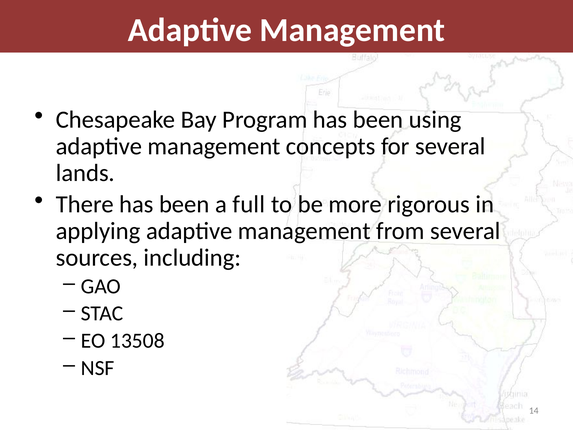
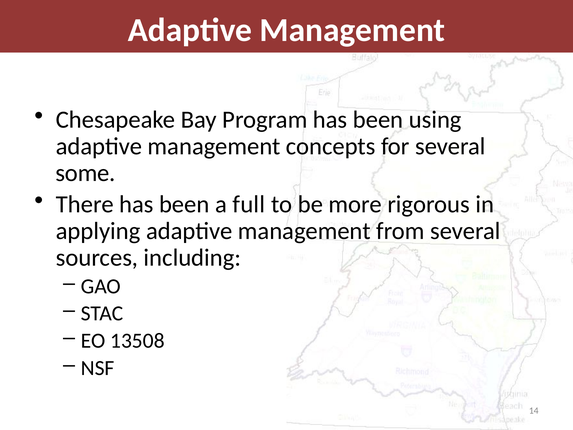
lands: lands -> some
